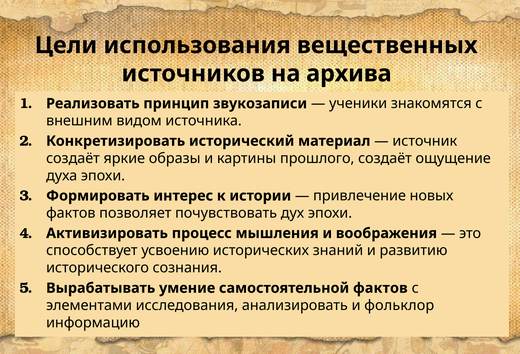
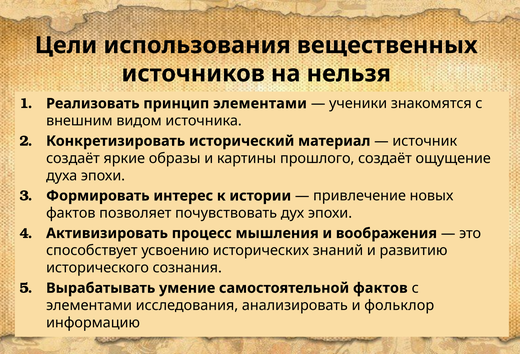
архива: архива -> нельзя
принцип звукозаписи: звукозаписи -> элементами
